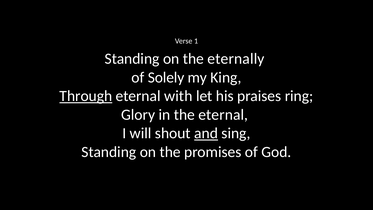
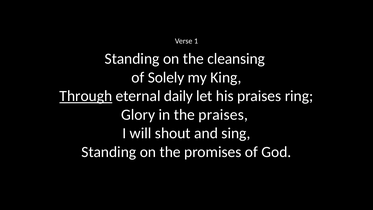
eternally: eternally -> cleansing
with: with -> daily
the eternal: eternal -> praises
and underline: present -> none
